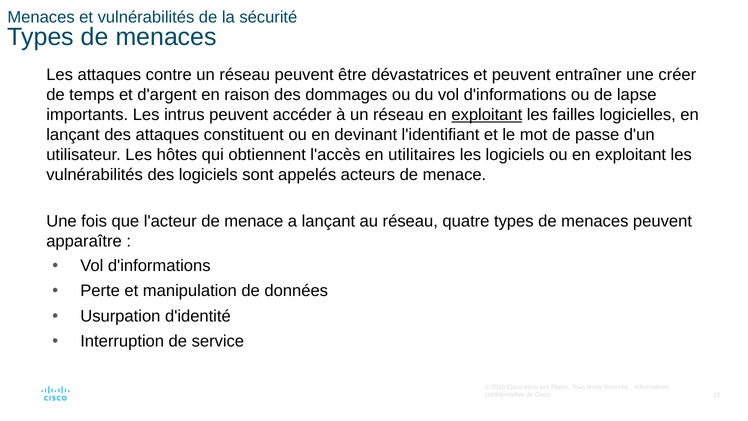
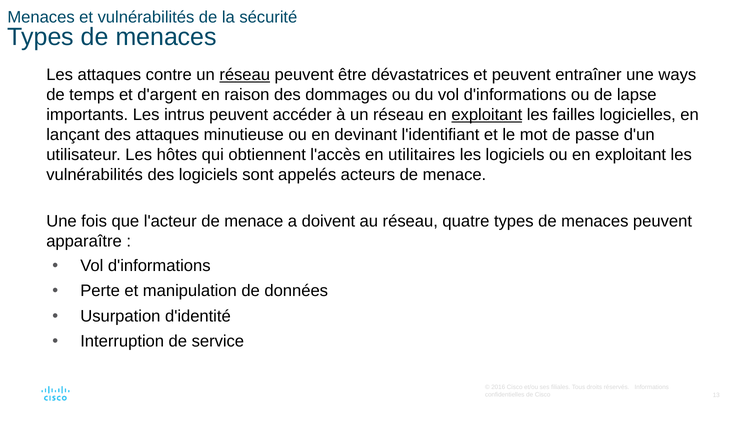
réseau at (245, 75) underline: none -> present
créer: créer -> ways
constituent: constituent -> minutieuse
a lançant: lançant -> doivent
